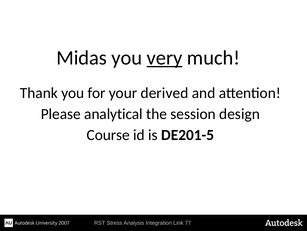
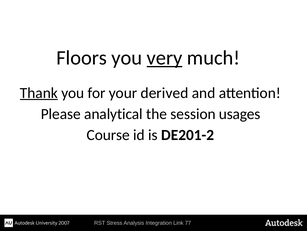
Midas: Midas -> Floors
Thank underline: none -> present
design: design -> usages
DE201-5: DE201-5 -> DE201-2
